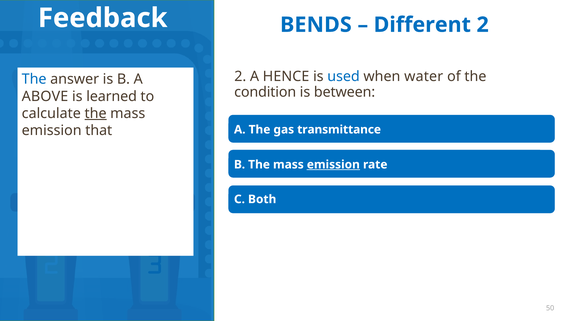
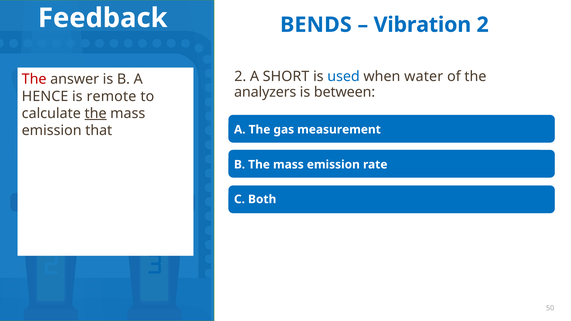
Different: Different -> Vibration
HENCE: HENCE -> SHORT
The at (34, 79) colour: blue -> red
condition: condition -> analyzers
ABOVE: ABOVE -> HENCE
learned: learned -> remote
transmittance: transmittance -> measurement
emission at (333, 165) underline: present -> none
